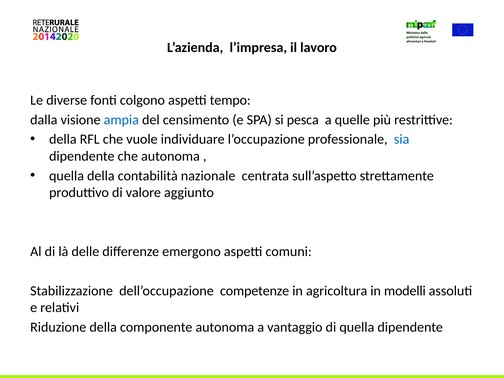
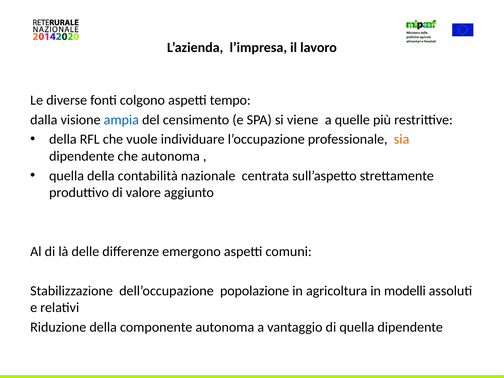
pesca: pesca -> viene
sia colour: blue -> orange
competenze: competenze -> popolazione
